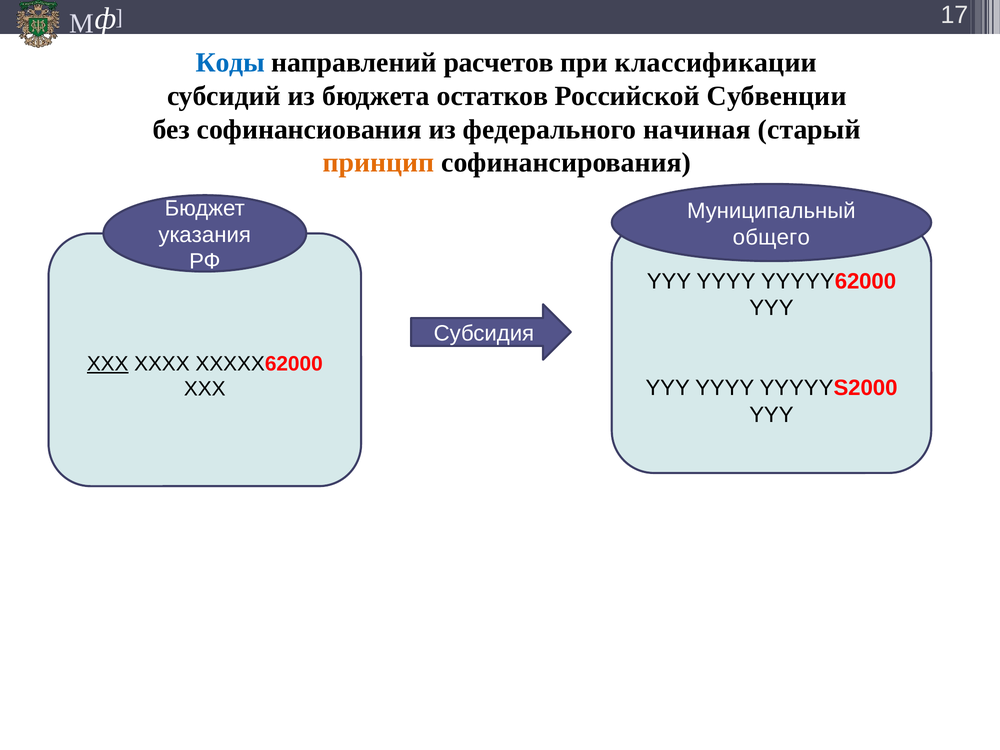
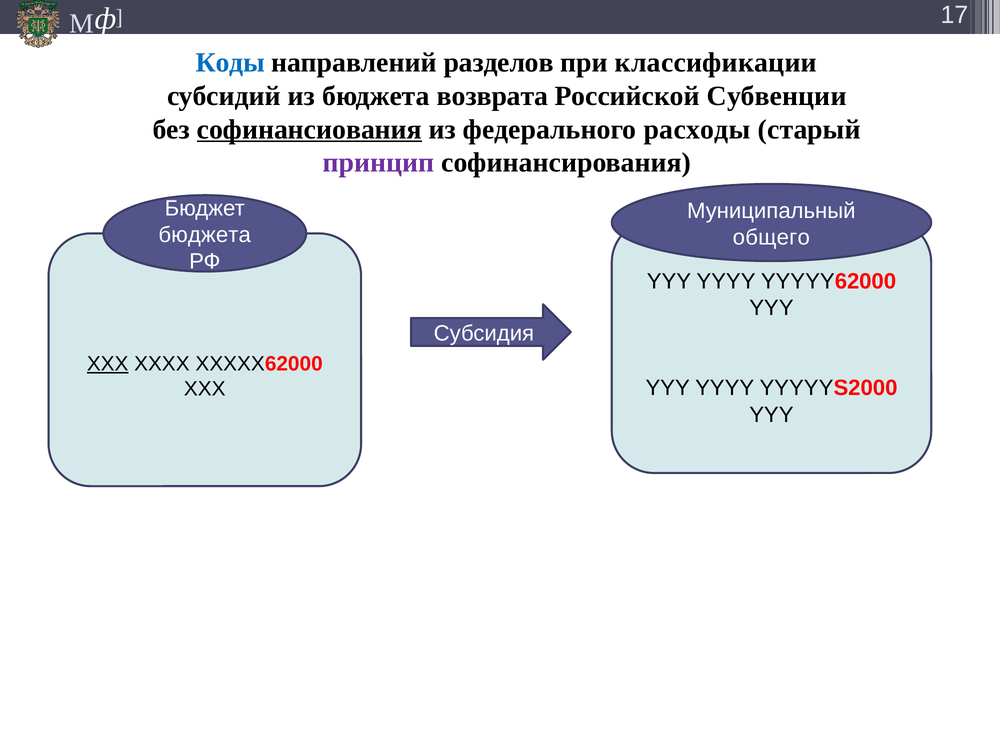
расчетов: расчетов -> разделов
остатков: остатков -> возврата
софинансиования underline: none -> present
начиная: начиная -> расходы
принцип colour: orange -> purple
указания at (205, 235): указания -> бюджета
